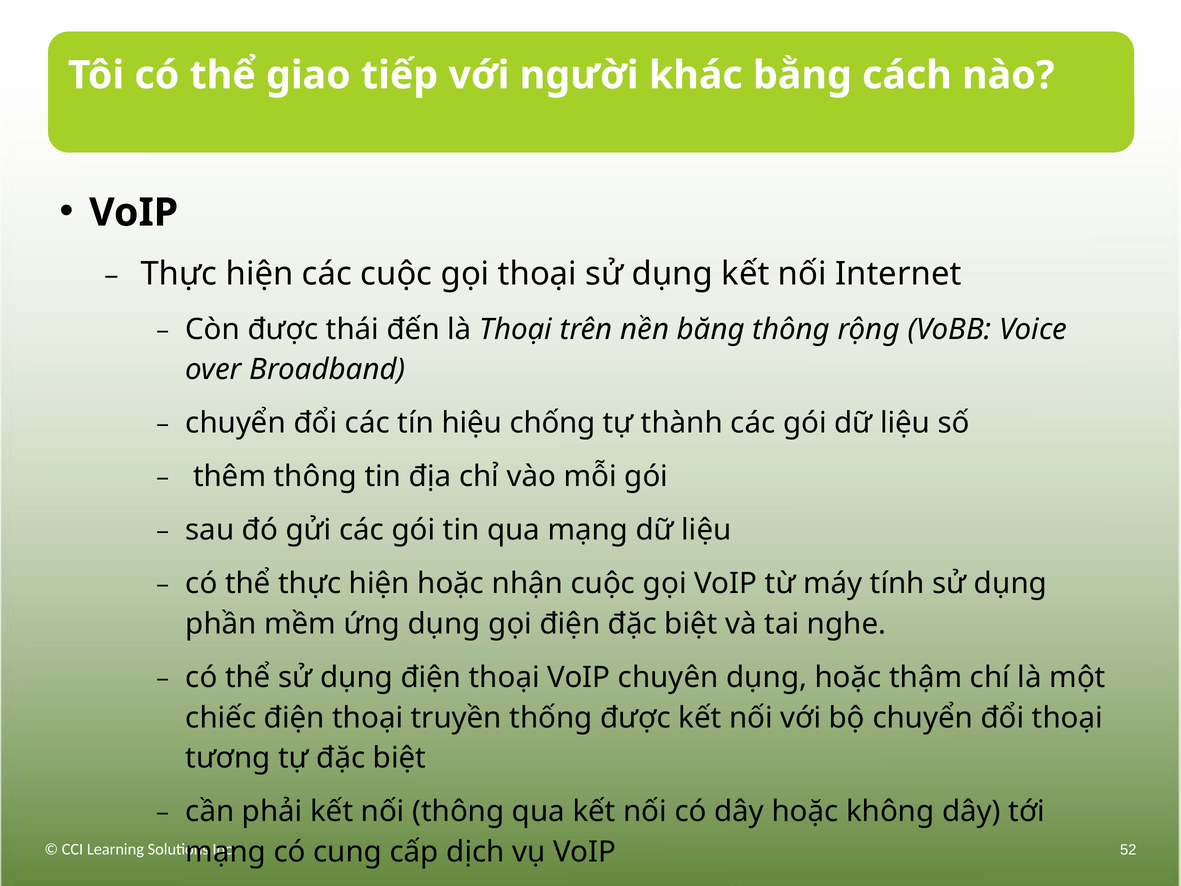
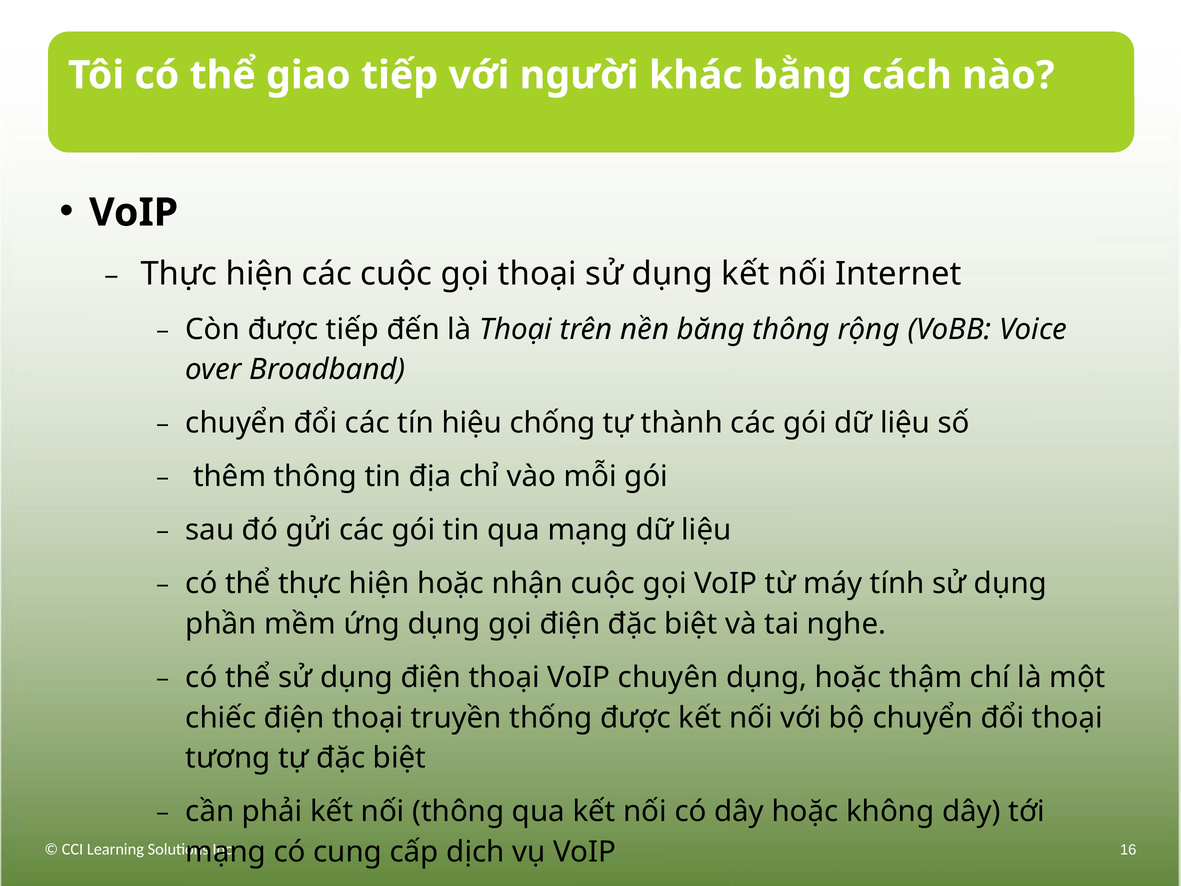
được thái: thái -> tiếp
52: 52 -> 16
